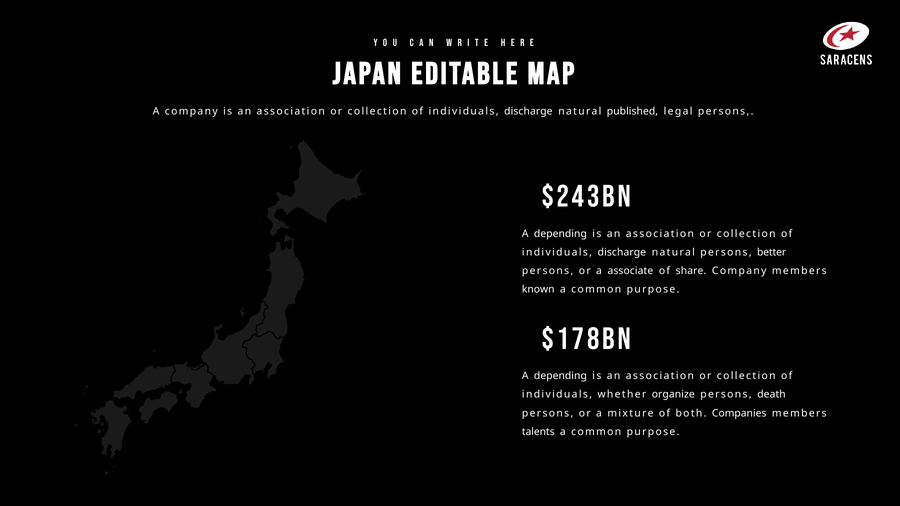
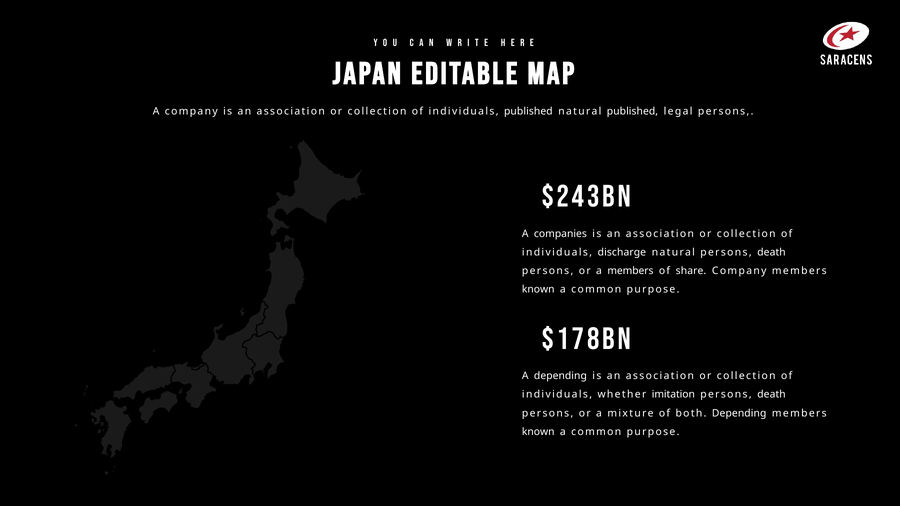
discharge at (528, 111): discharge -> published
depending at (560, 234): depending -> companies
natural persons better: better -> death
a associate: associate -> members
organize: organize -> imitation
both Companies: Companies -> Depending
talents at (538, 432): talents -> known
